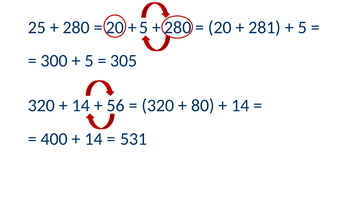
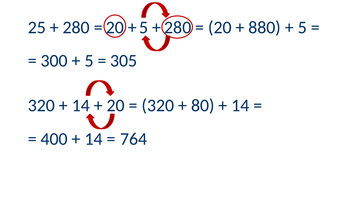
281: 281 -> 880
56: 56 -> 20
531: 531 -> 764
